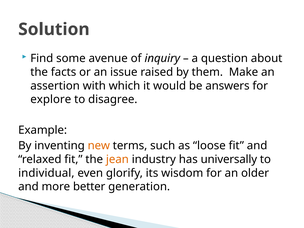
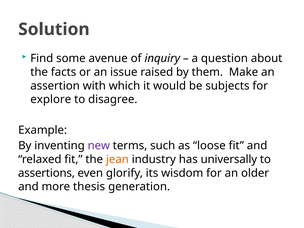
answers: answers -> subjects
new colour: orange -> purple
individual: individual -> assertions
better: better -> thesis
